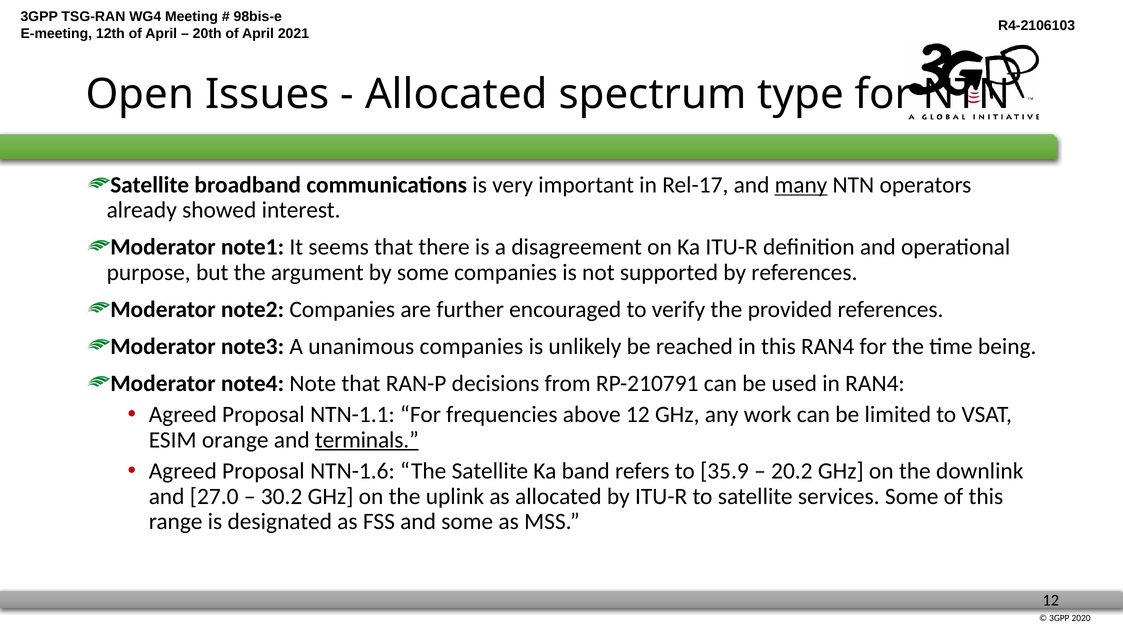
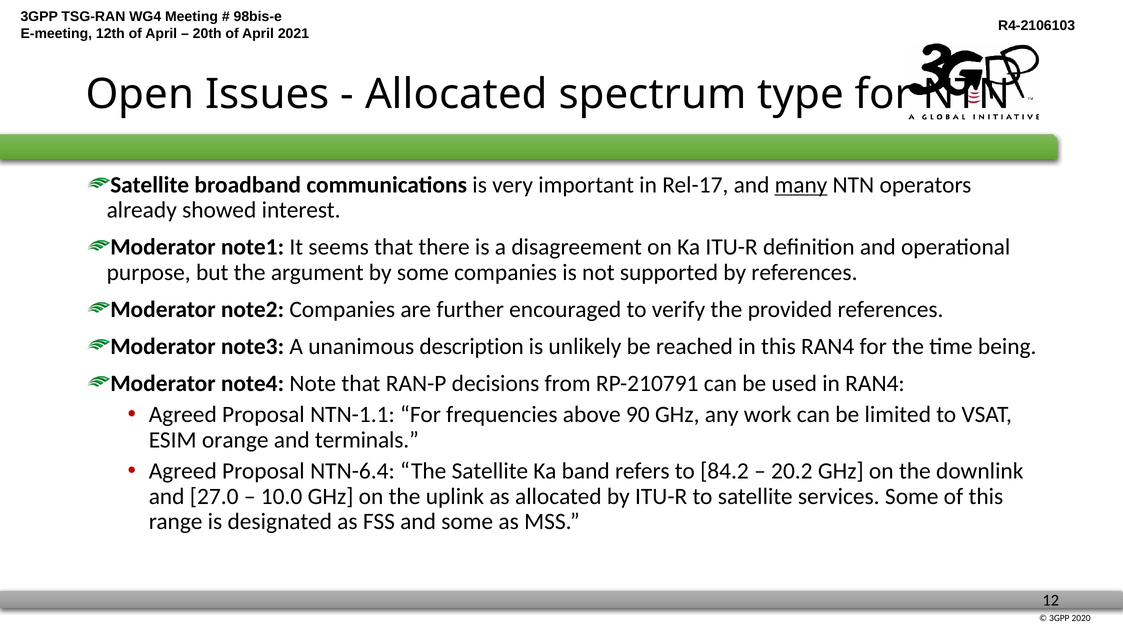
unanimous companies: companies -> description
above 12: 12 -> 90
terminals underline: present -> none
NTN-1.6: NTN-1.6 -> NTN-6.4
35.9: 35.9 -> 84.2
30.2: 30.2 -> 10.0
